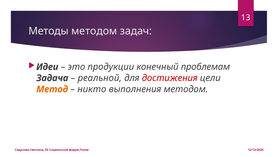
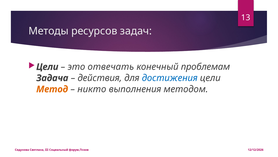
Методы методом: методом -> ресурсов
Идеи at (47, 67): Идеи -> Цели
продукции: продукции -> отвечать
реальной: реальной -> действия
достижения colour: red -> blue
